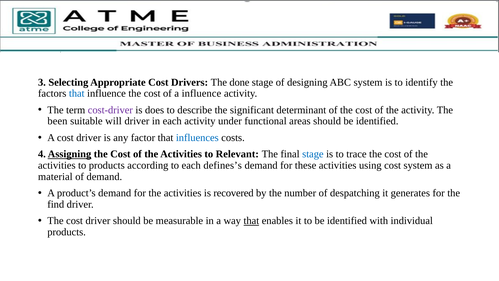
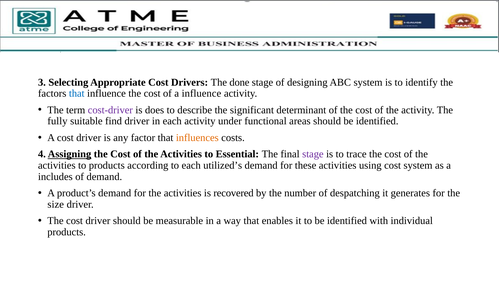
been: been -> fully
will: will -> find
influences colour: blue -> orange
Relevant: Relevant -> Essential
stage at (313, 154) colour: blue -> purple
defines’s: defines’s -> utilized’s
material: material -> includes
find: find -> size
that at (251, 221) underline: present -> none
